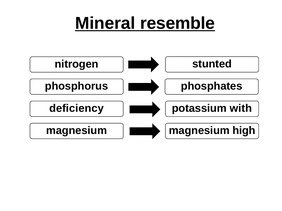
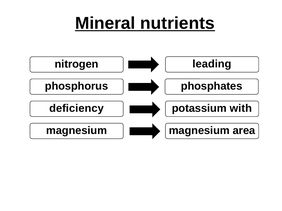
resemble: resemble -> nutrients
stunted: stunted -> leading
high: high -> area
